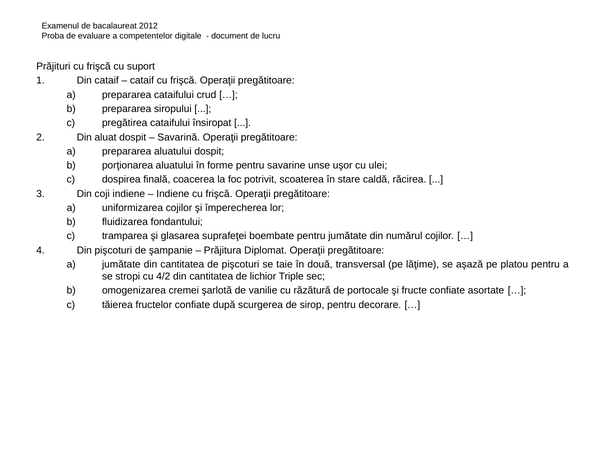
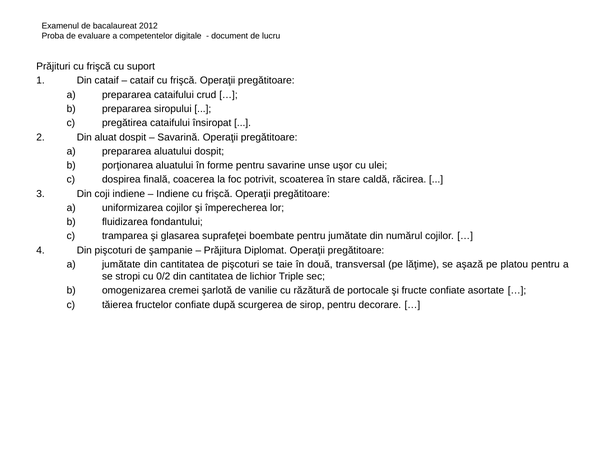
4/2: 4/2 -> 0/2
